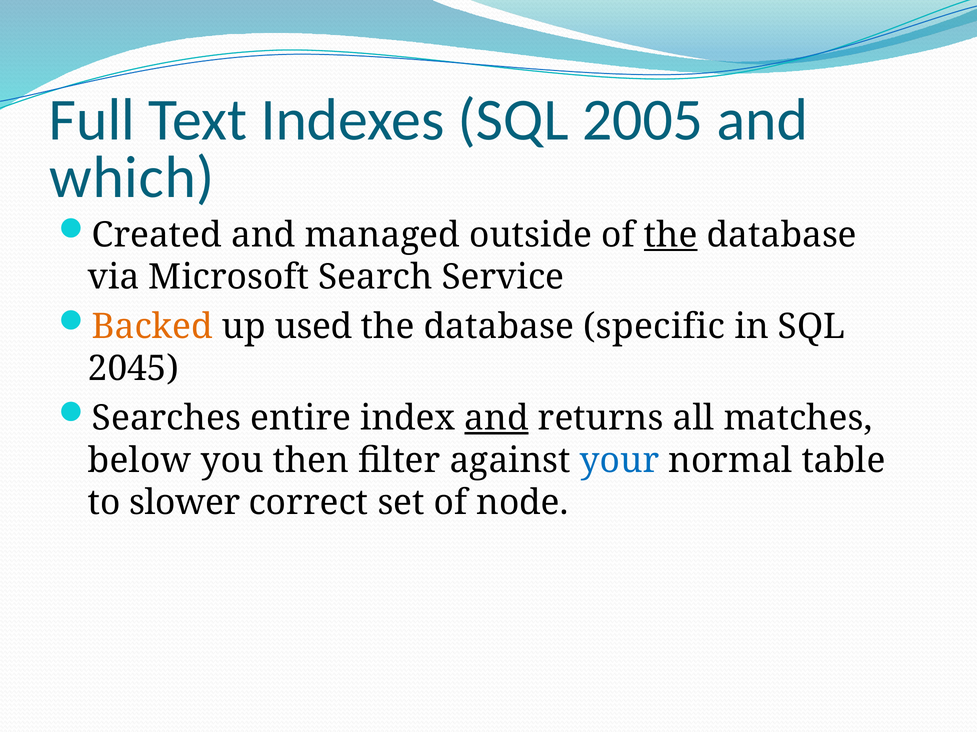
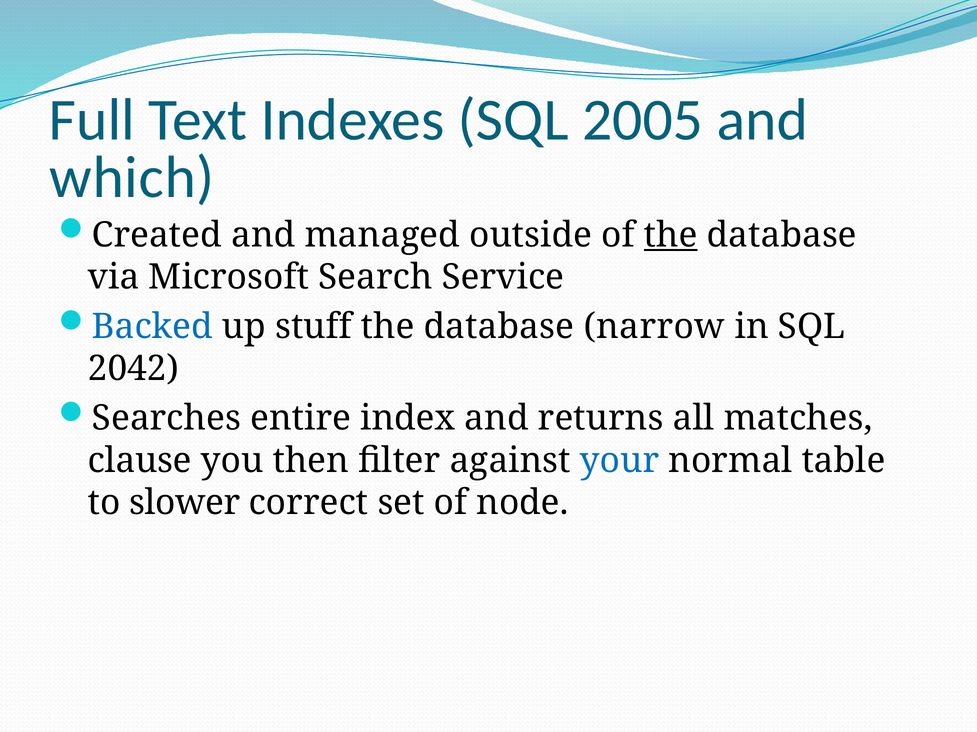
Backed colour: orange -> blue
used: used -> stuff
specific: specific -> narrow
2045: 2045 -> 2042
and at (497, 419) underline: present -> none
below: below -> clause
